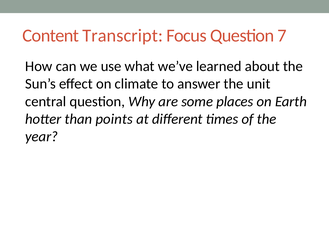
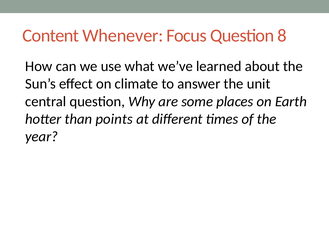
Transcript: Transcript -> Whenever
7: 7 -> 8
